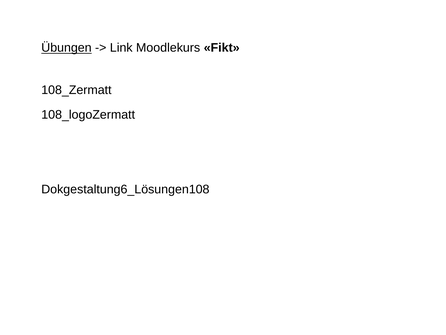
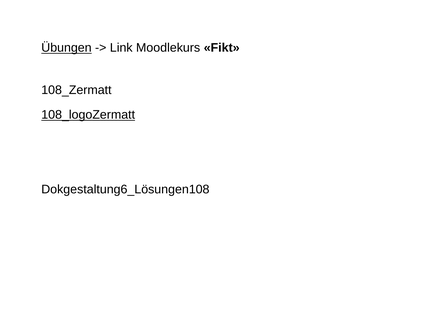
108_logoZermatt underline: none -> present
